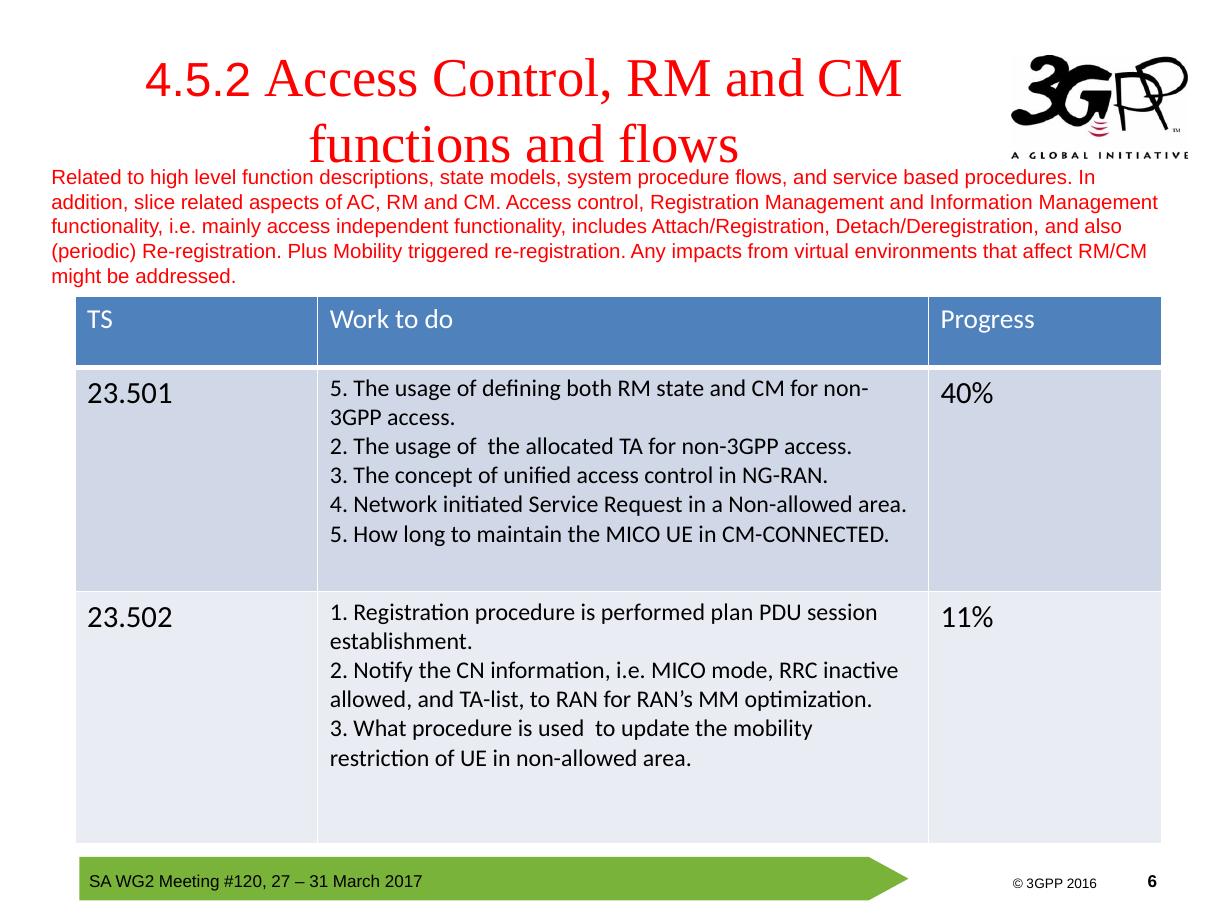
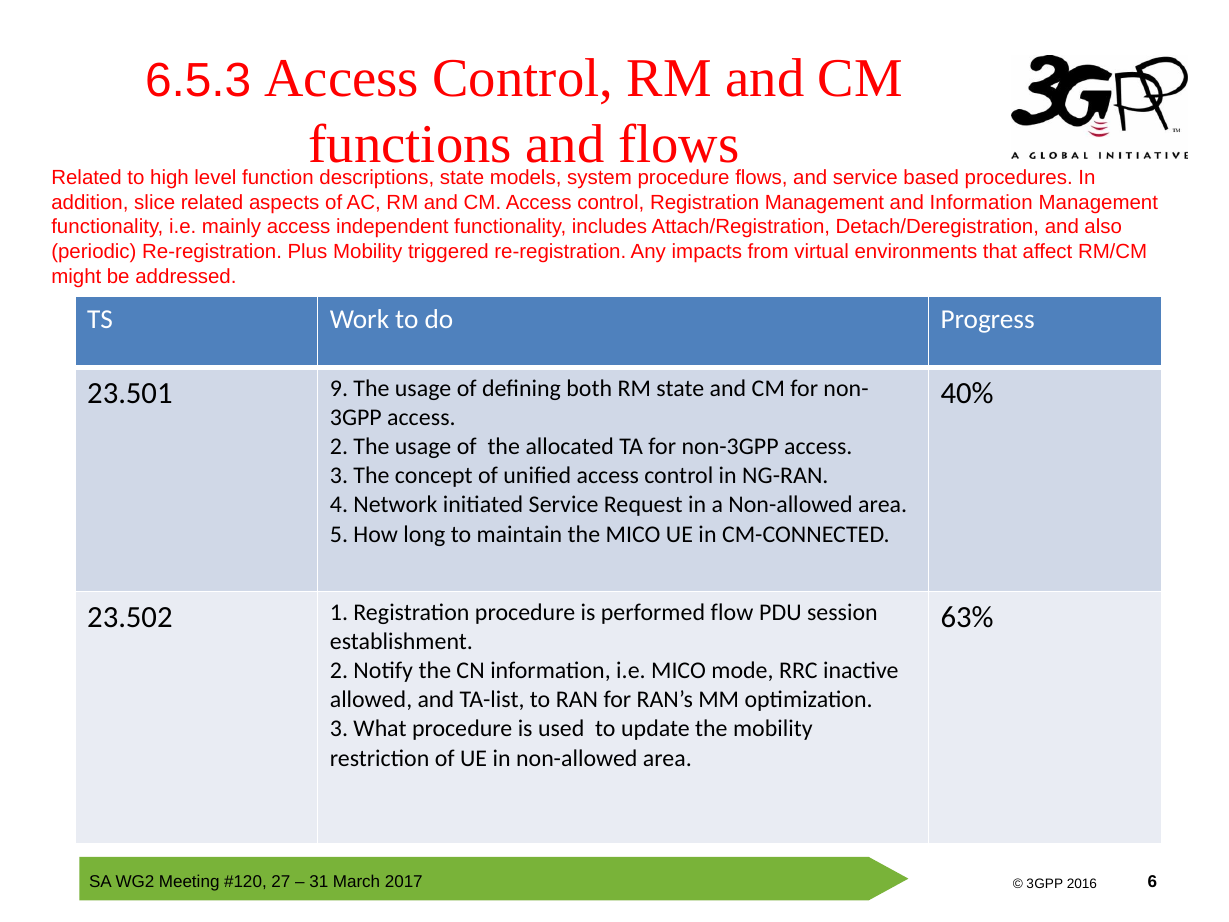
4.5.2: 4.5.2 -> 6.5.3
23.501 5: 5 -> 9
plan: plan -> flow
11%: 11% -> 63%
